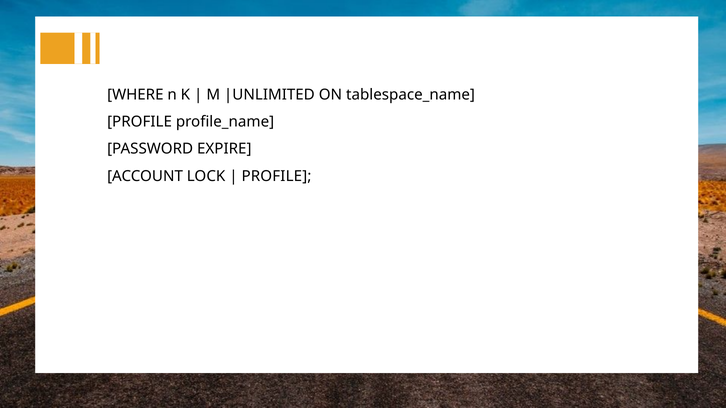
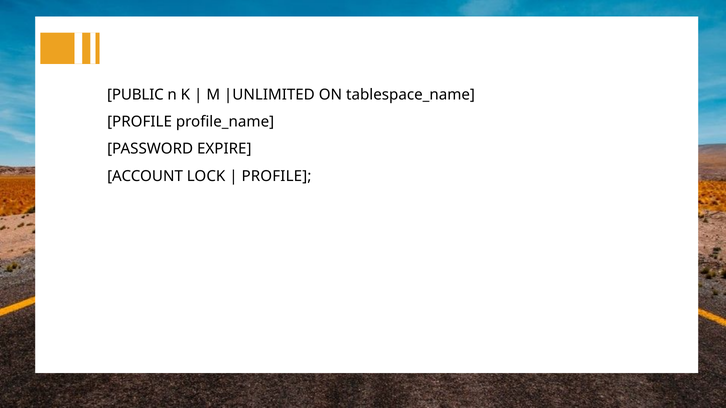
WHERE: WHERE -> PUBLIC
